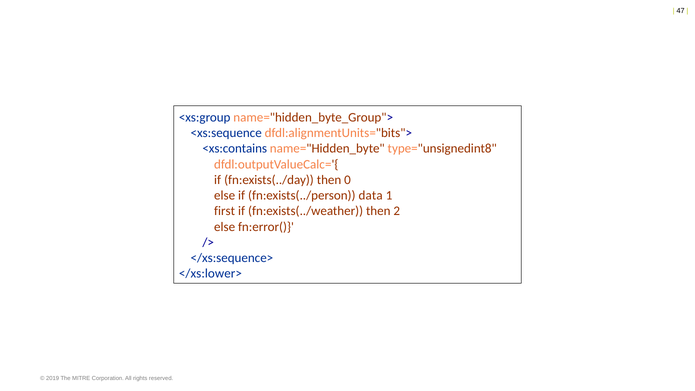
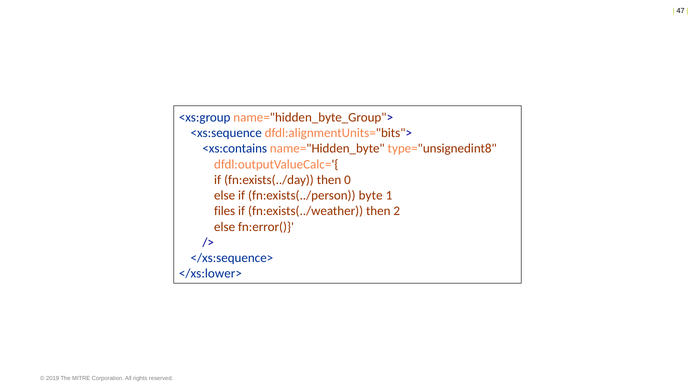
data: data -> byte
first: first -> files
